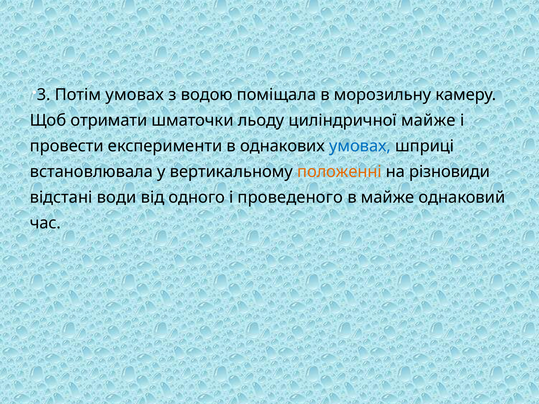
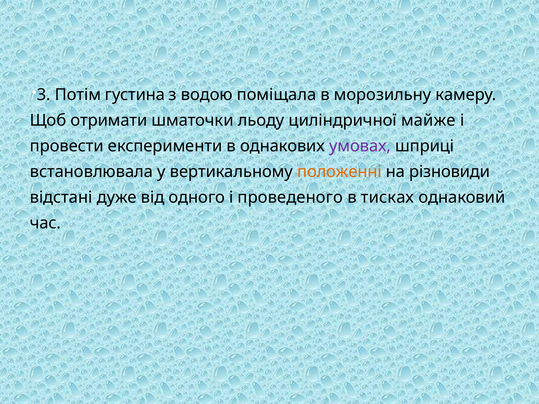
Потім умовах: умовах -> густина
умовах at (360, 146) colour: blue -> purple
води: води -> дуже
в майже: майже -> тисках
